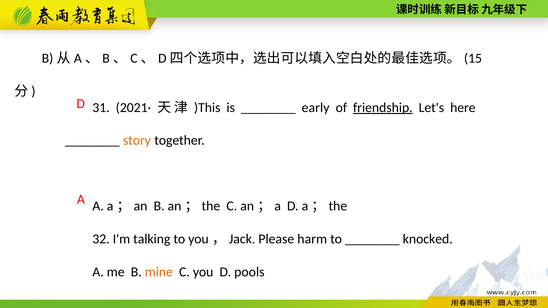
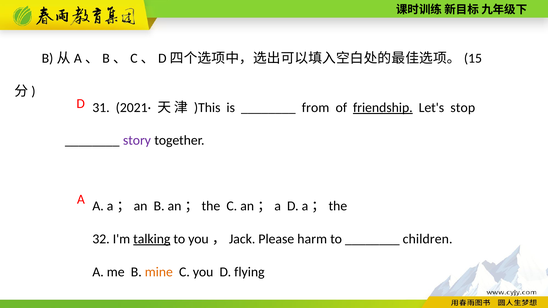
early: early -> from
here: here -> stop
story colour: orange -> purple
talking underline: none -> present
knocked: knocked -> children
pools: pools -> flying
